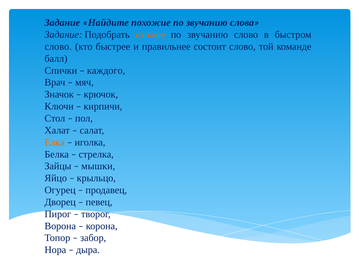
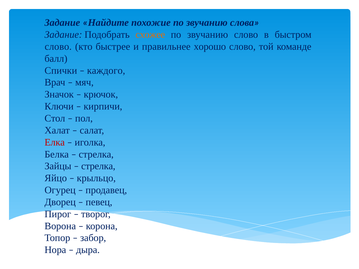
состоит: состоит -> хорошо
Елка colour: orange -> red
мышки at (98, 166): мышки -> стрелка
